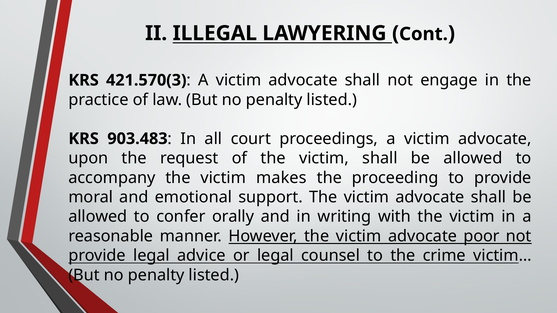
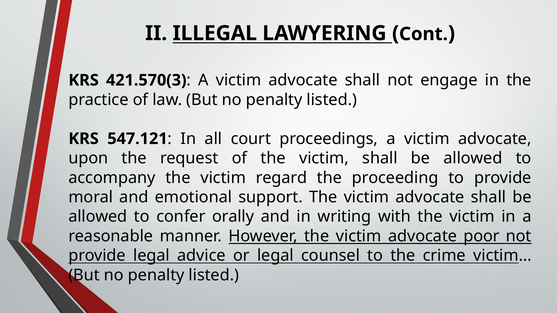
903.483: 903.483 -> 547.121
makes: makes -> regard
